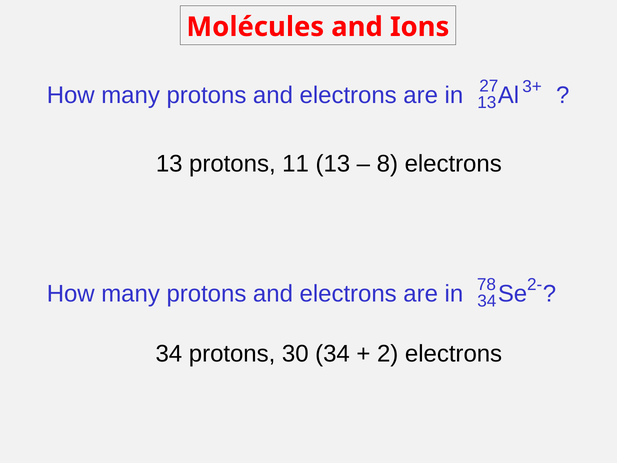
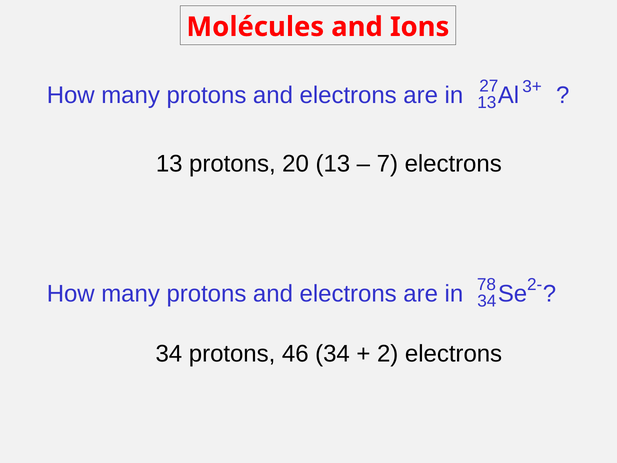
11: 11 -> 20
8: 8 -> 7
30: 30 -> 46
